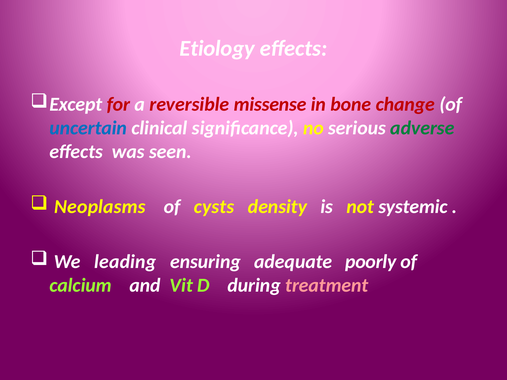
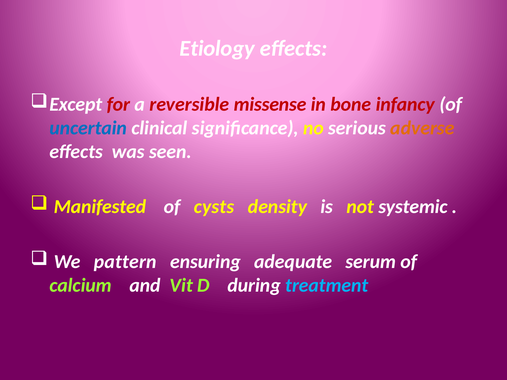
change: change -> infancy
adverse colour: green -> orange
Neoplasms: Neoplasms -> Manifested
leading: leading -> pattern
poorly: poorly -> serum
treatment colour: pink -> light blue
